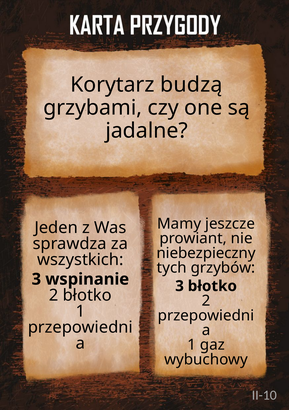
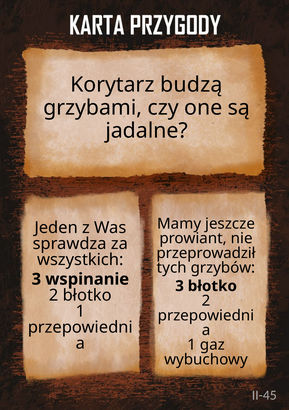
niebezpieczny: niebezpieczny -> przeprowadził
II-10: II-10 -> II-45
